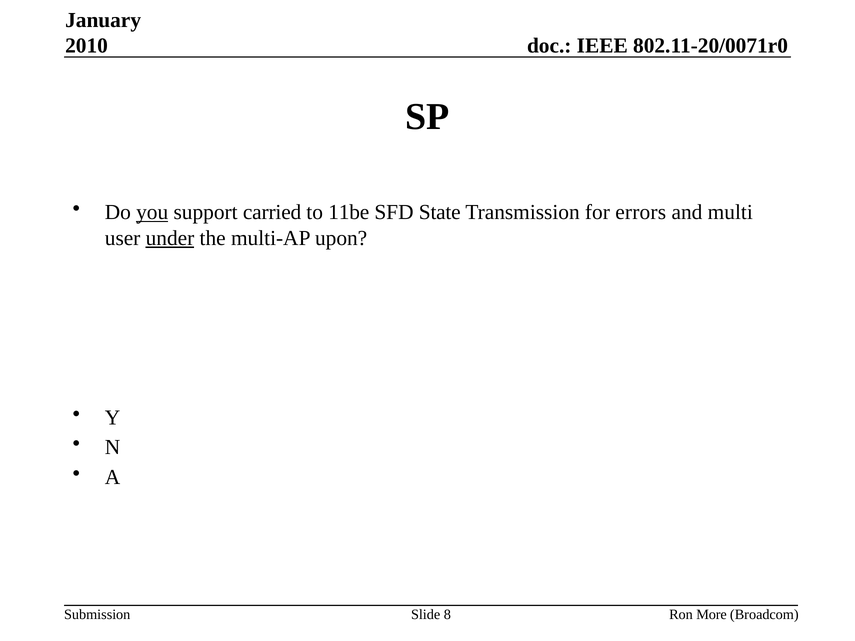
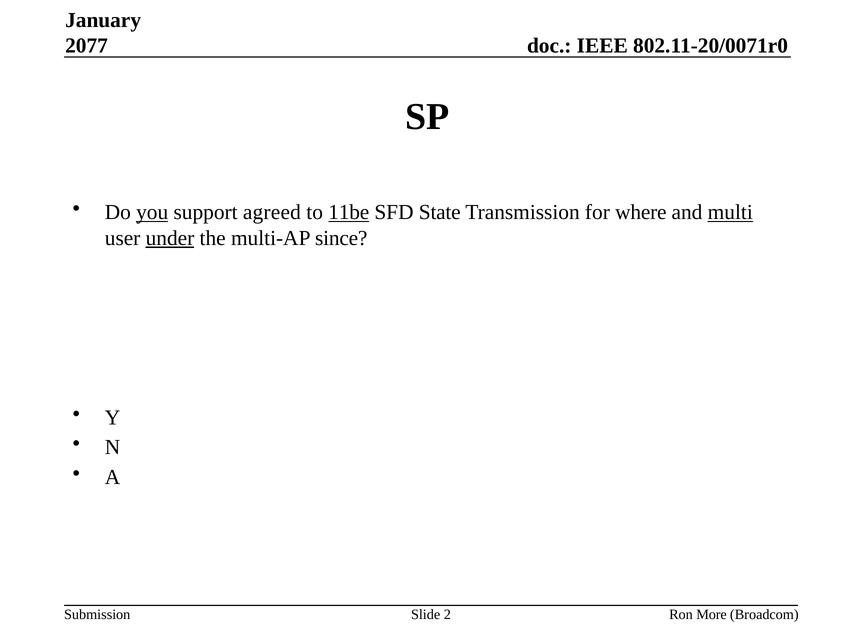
2010: 2010 -> 2077
carried: carried -> agreed
11be underline: none -> present
errors: errors -> where
multi underline: none -> present
upon: upon -> since
8: 8 -> 2
